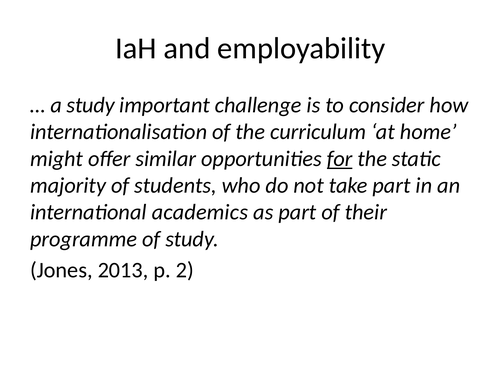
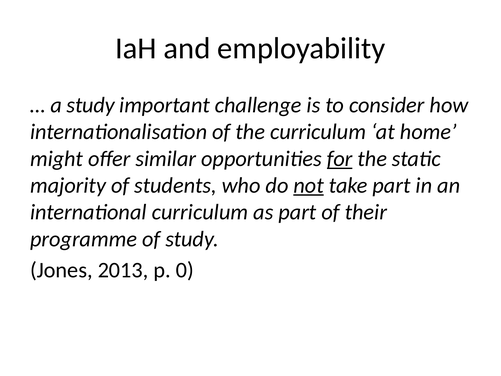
not underline: none -> present
international academics: academics -> curriculum
2: 2 -> 0
